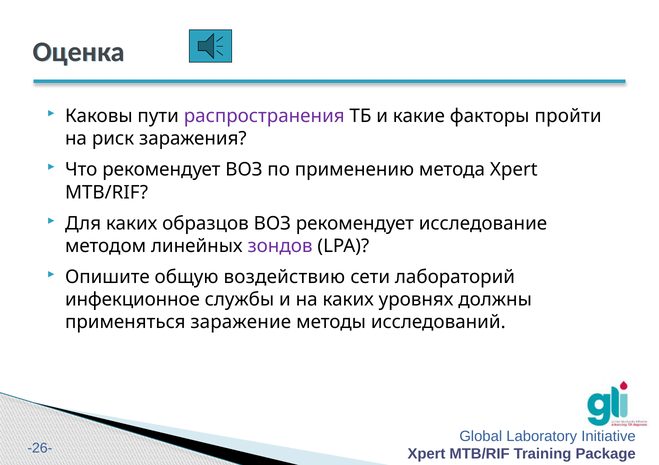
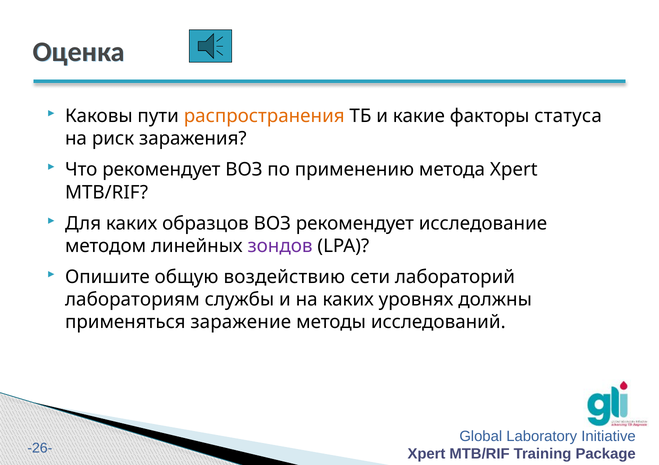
распространения colour: purple -> orange
пройти: пройти -> статуса
инфекционное: инфекционное -> лабораториям
